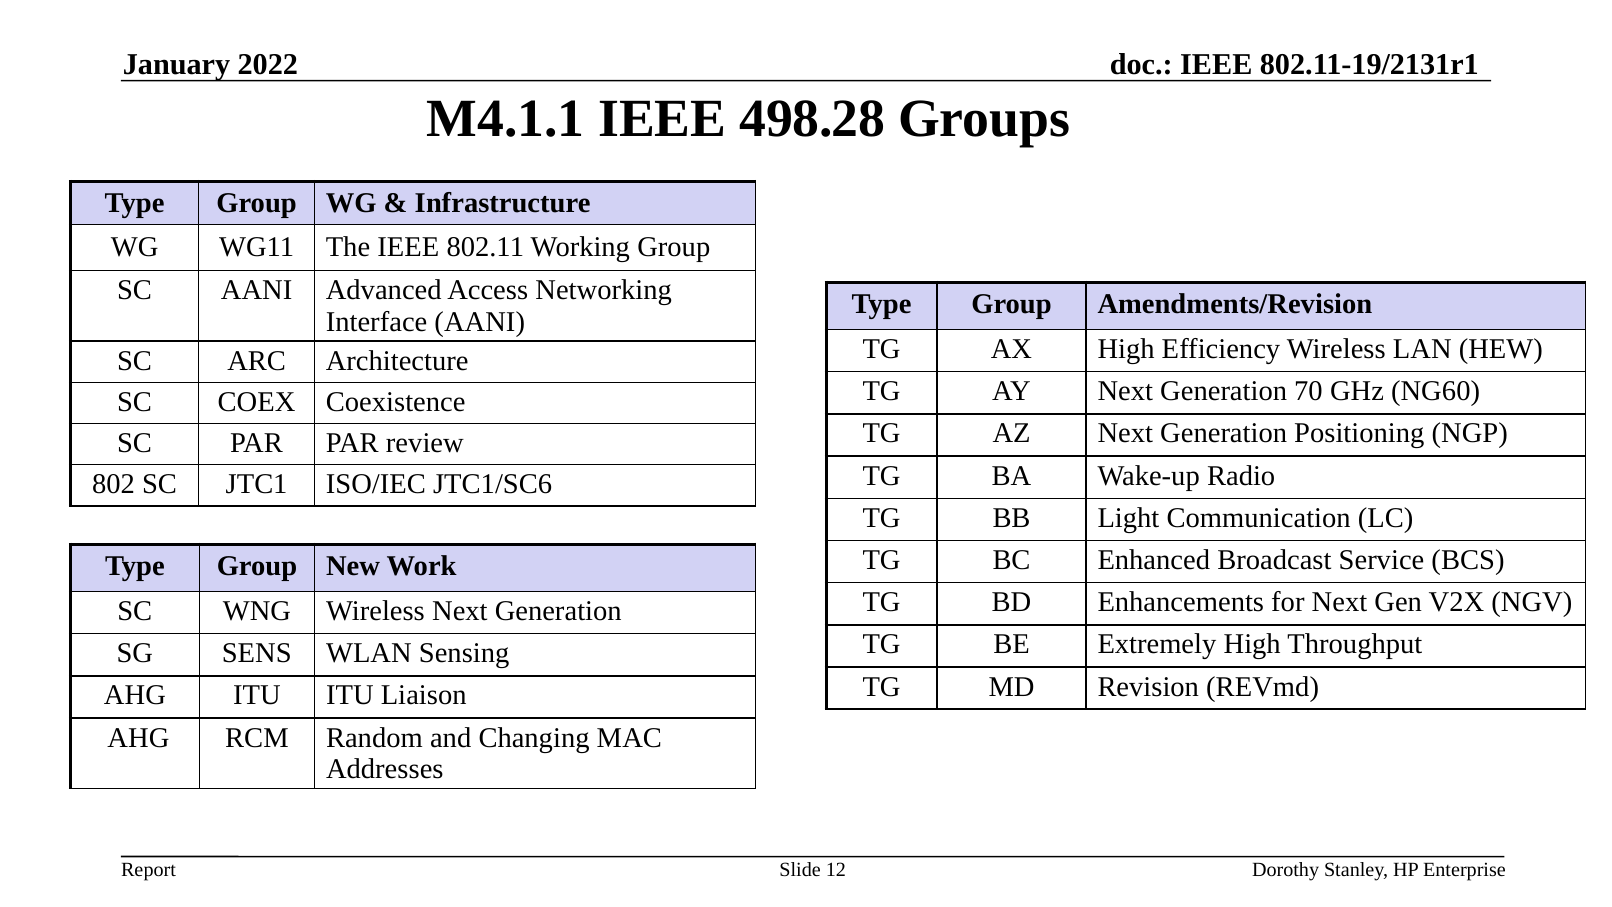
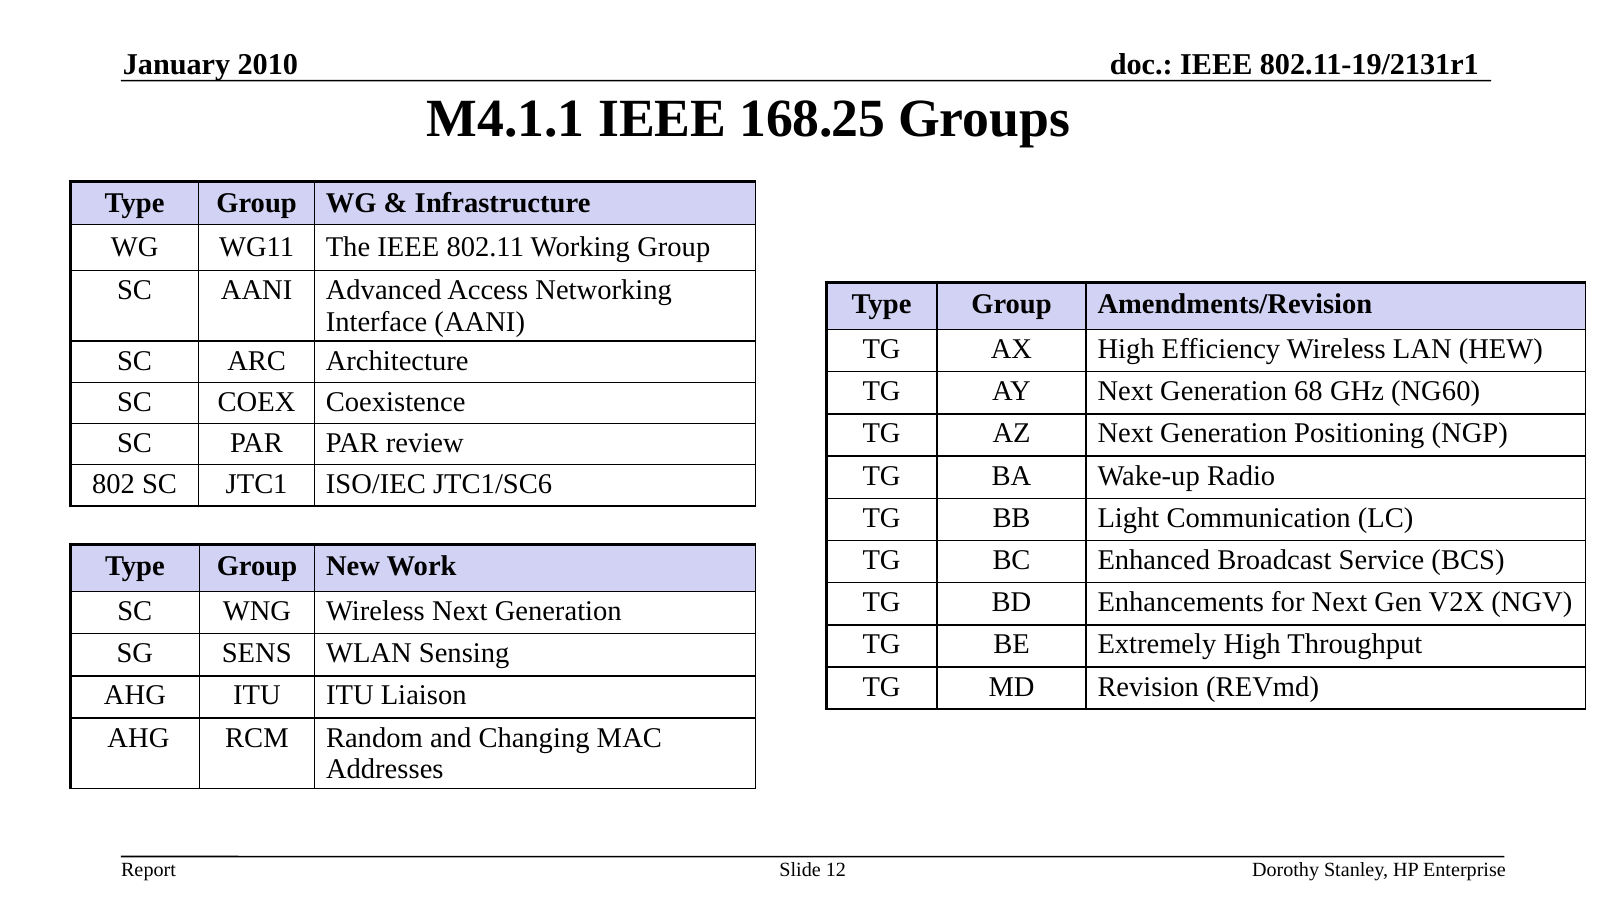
2022: 2022 -> 2010
498.28: 498.28 -> 168.25
70: 70 -> 68
